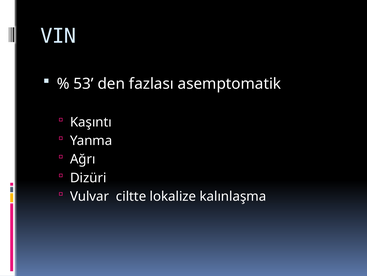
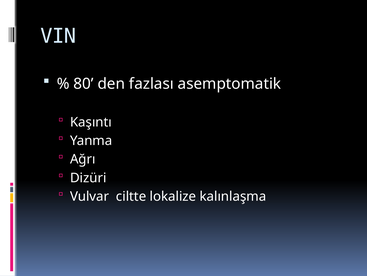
53: 53 -> 80
